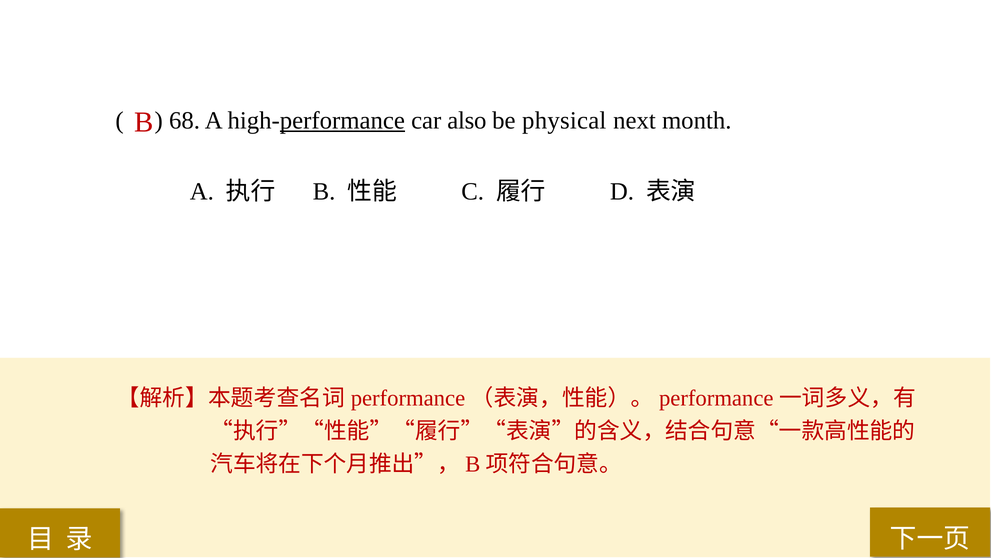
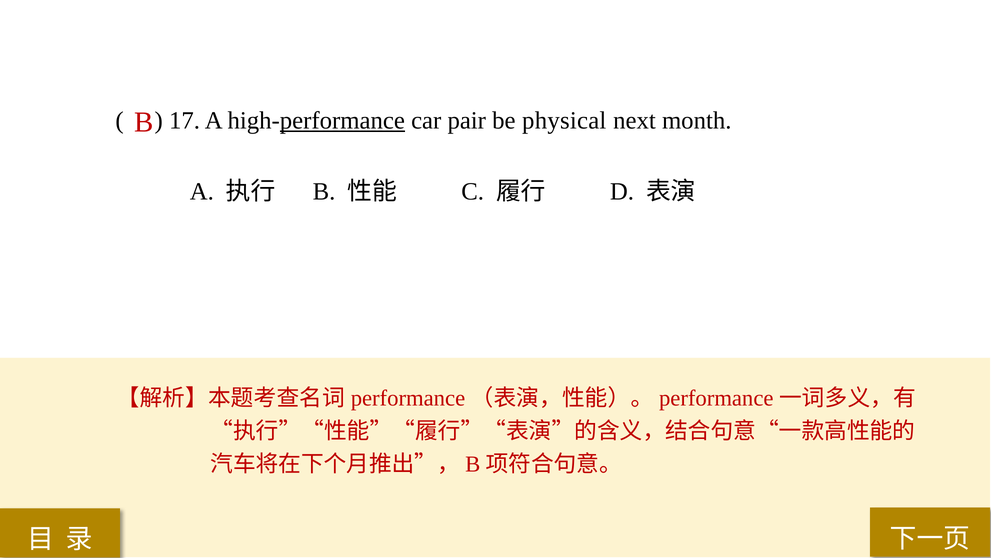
68: 68 -> 17
also: also -> pair
